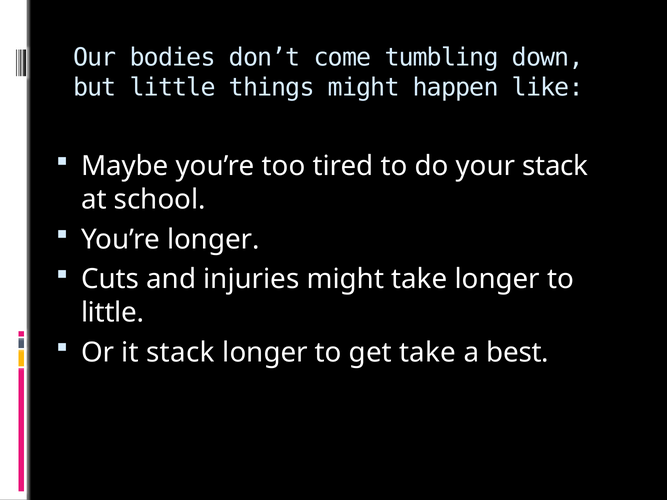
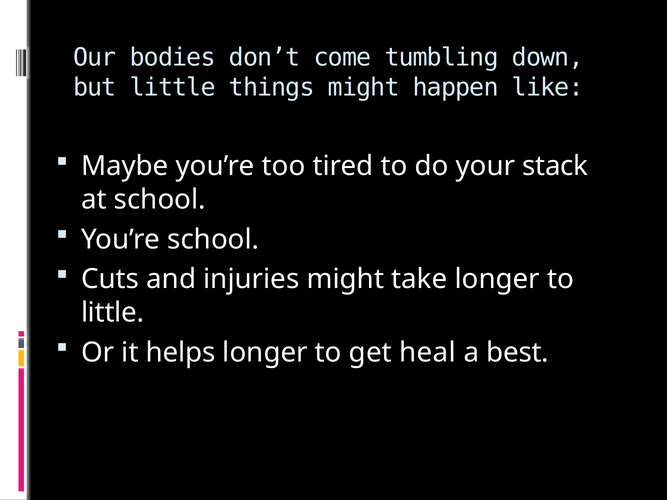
You’re longer: longer -> school
it stack: stack -> helps
get take: take -> heal
